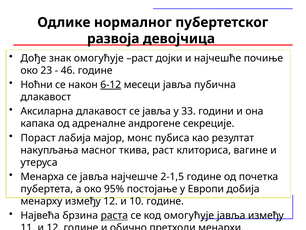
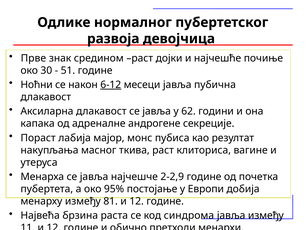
Дође: Дође -> Прве
знак омогућује: омогућује -> средином
23: 23 -> 30
46: 46 -> 51
33: 33 -> 62
2-1,5: 2-1,5 -> 2-2,9
између 12: 12 -> 81
10 at (137, 201): 10 -> 12
раста underline: present -> none
код омогућује: омогућује -> синдрома
